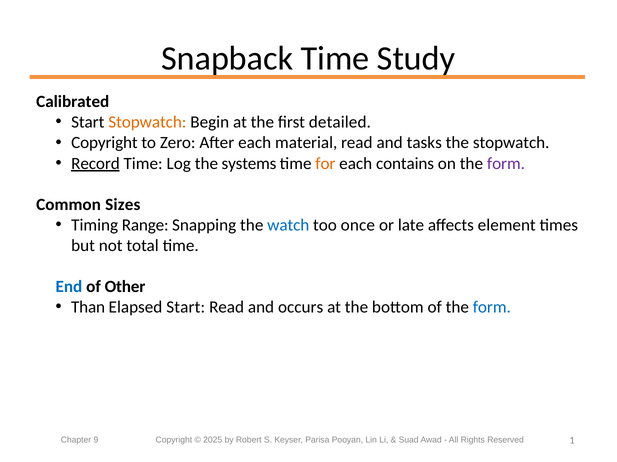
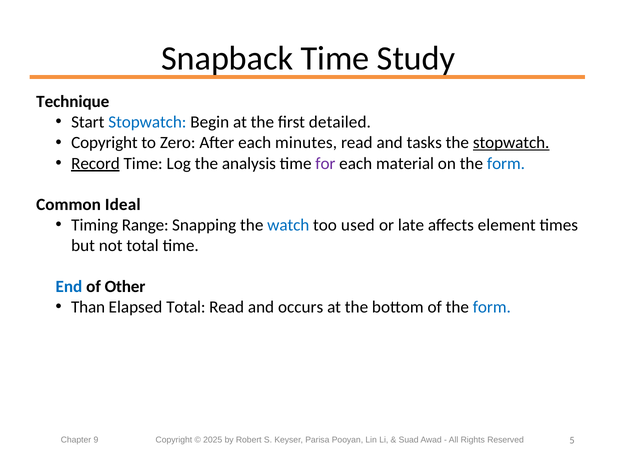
Calibrated: Calibrated -> Technique
Stopwatch at (147, 123) colour: orange -> blue
material: material -> minutes
stopwatch at (511, 143) underline: none -> present
systems: systems -> analysis
for colour: orange -> purple
contains: contains -> material
form at (506, 164) colour: purple -> blue
Sizes: Sizes -> Ideal
once: once -> used
Elapsed Start: Start -> Total
1: 1 -> 5
